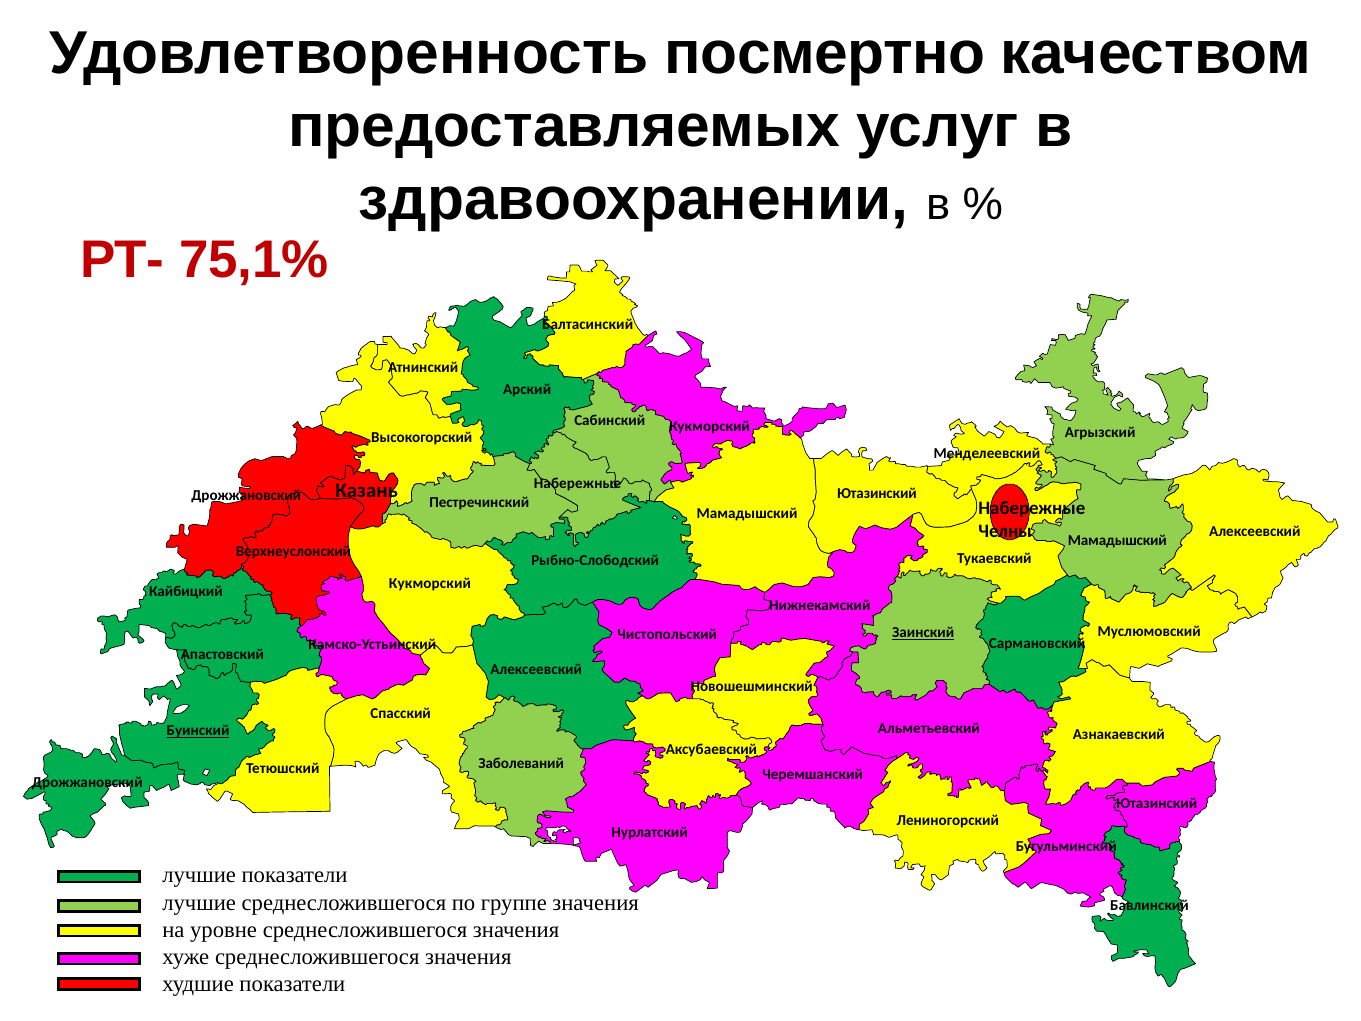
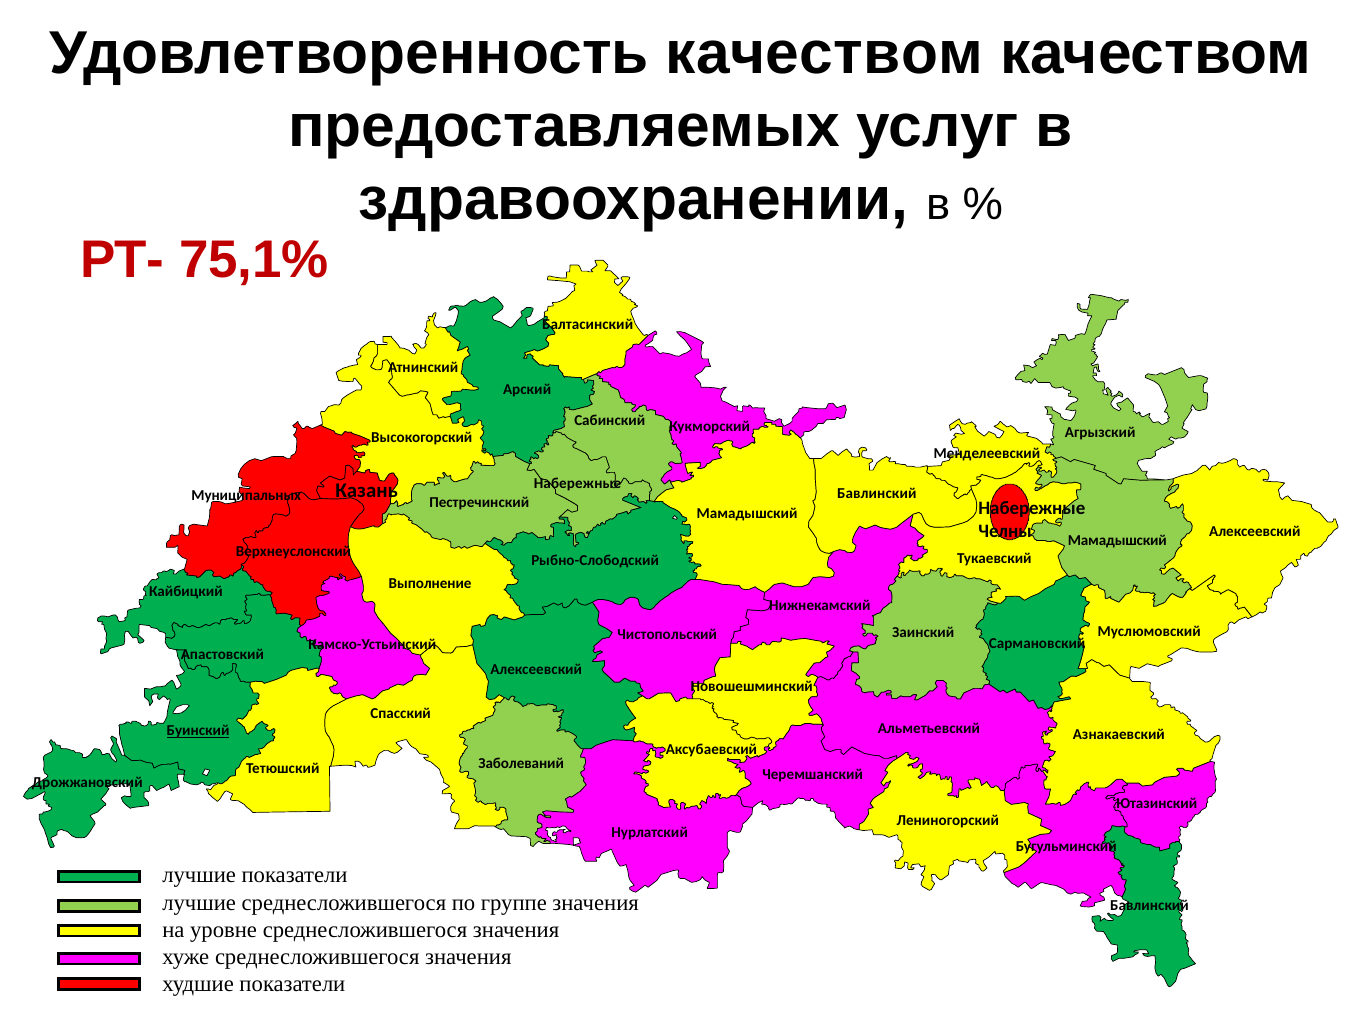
Удовлетворенность посмертно: посмертно -> качеством
Ютазинский at (877, 493): Ютазинский -> Бавлинский
Дрожжановский at (246, 495): Дрожжановский -> Муниципальных
Кукморский at (430, 583): Кукморский -> Выполнение
Заинский underline: present -> none
